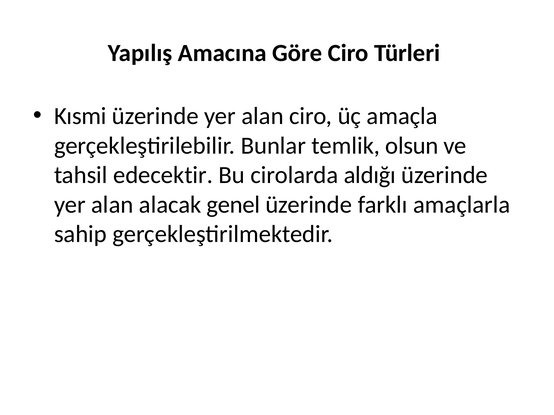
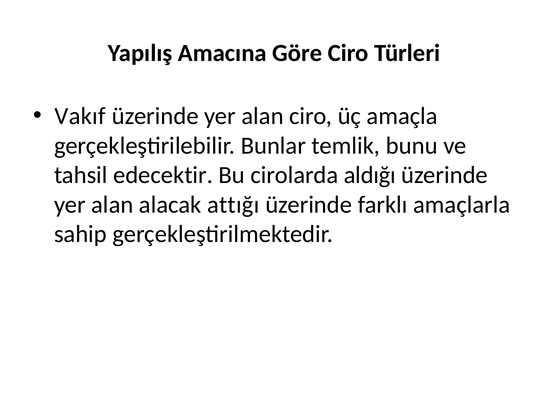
Kısmi: Kısmi -> Vakıf
olsun: olsun -> bunu
genel: genel -> attığı
